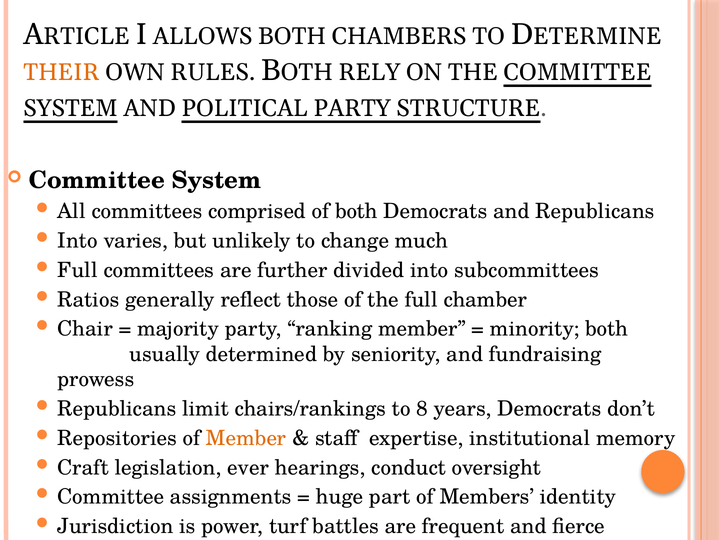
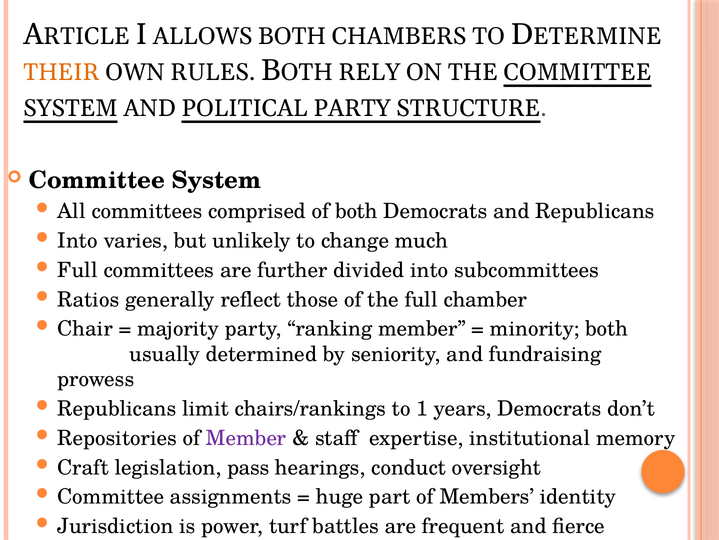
8: 8 -> 1
Member at (246, 438) colour: orange -> purple
ever: ever -> pass
